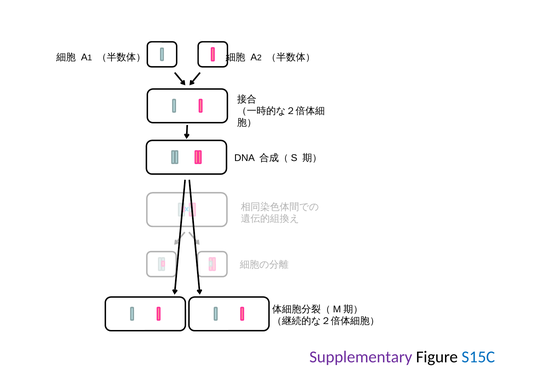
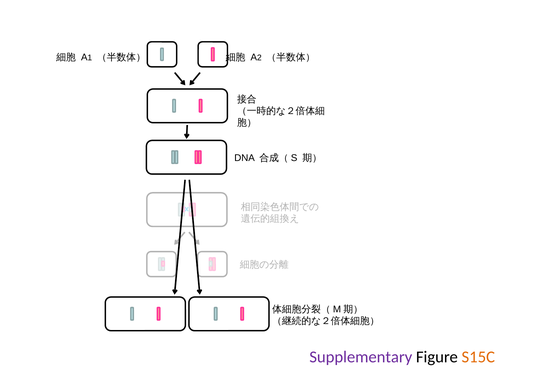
S15C colour: blue -> orange
